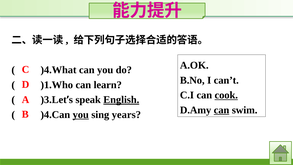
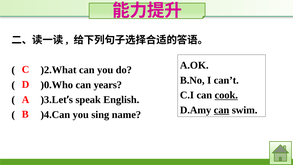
)4.What: )4.What -> )2.What
)1.Who: )1.Who -> )0.Who
learn: learn -> years
English underline: present -> none
you at (81, 115) underline: present -> none
years: years -> name
